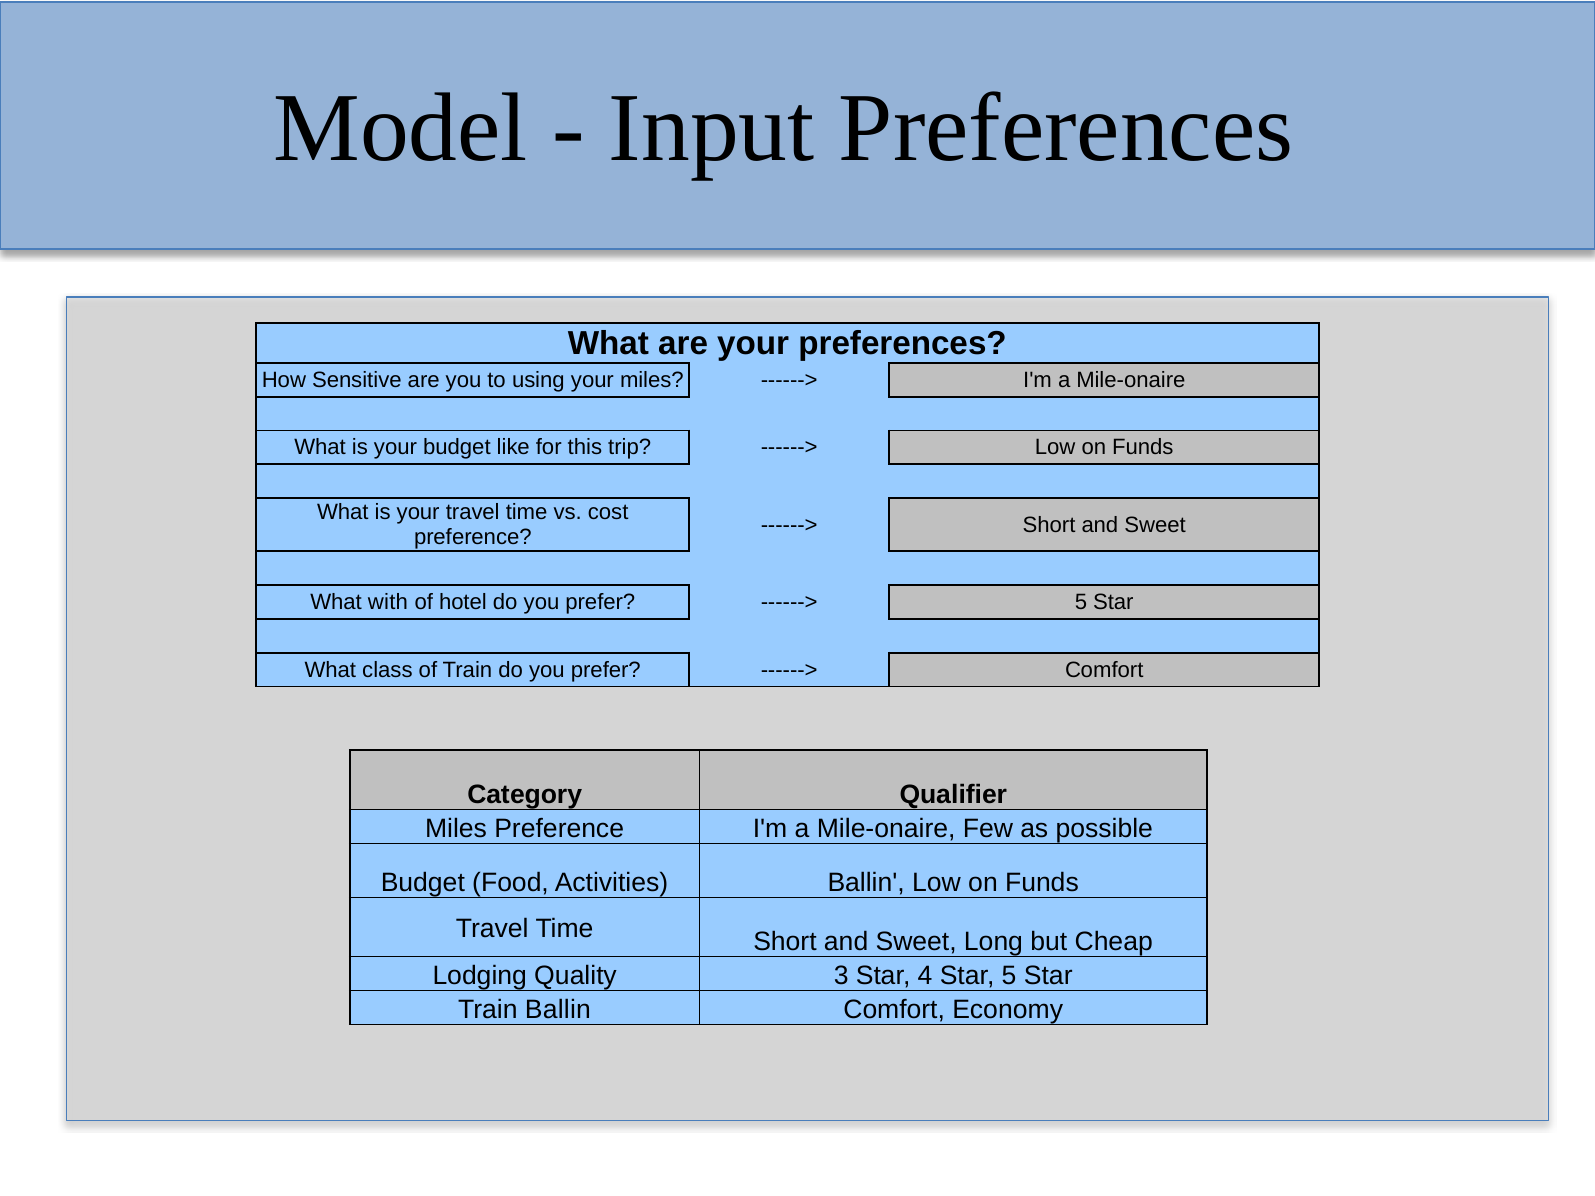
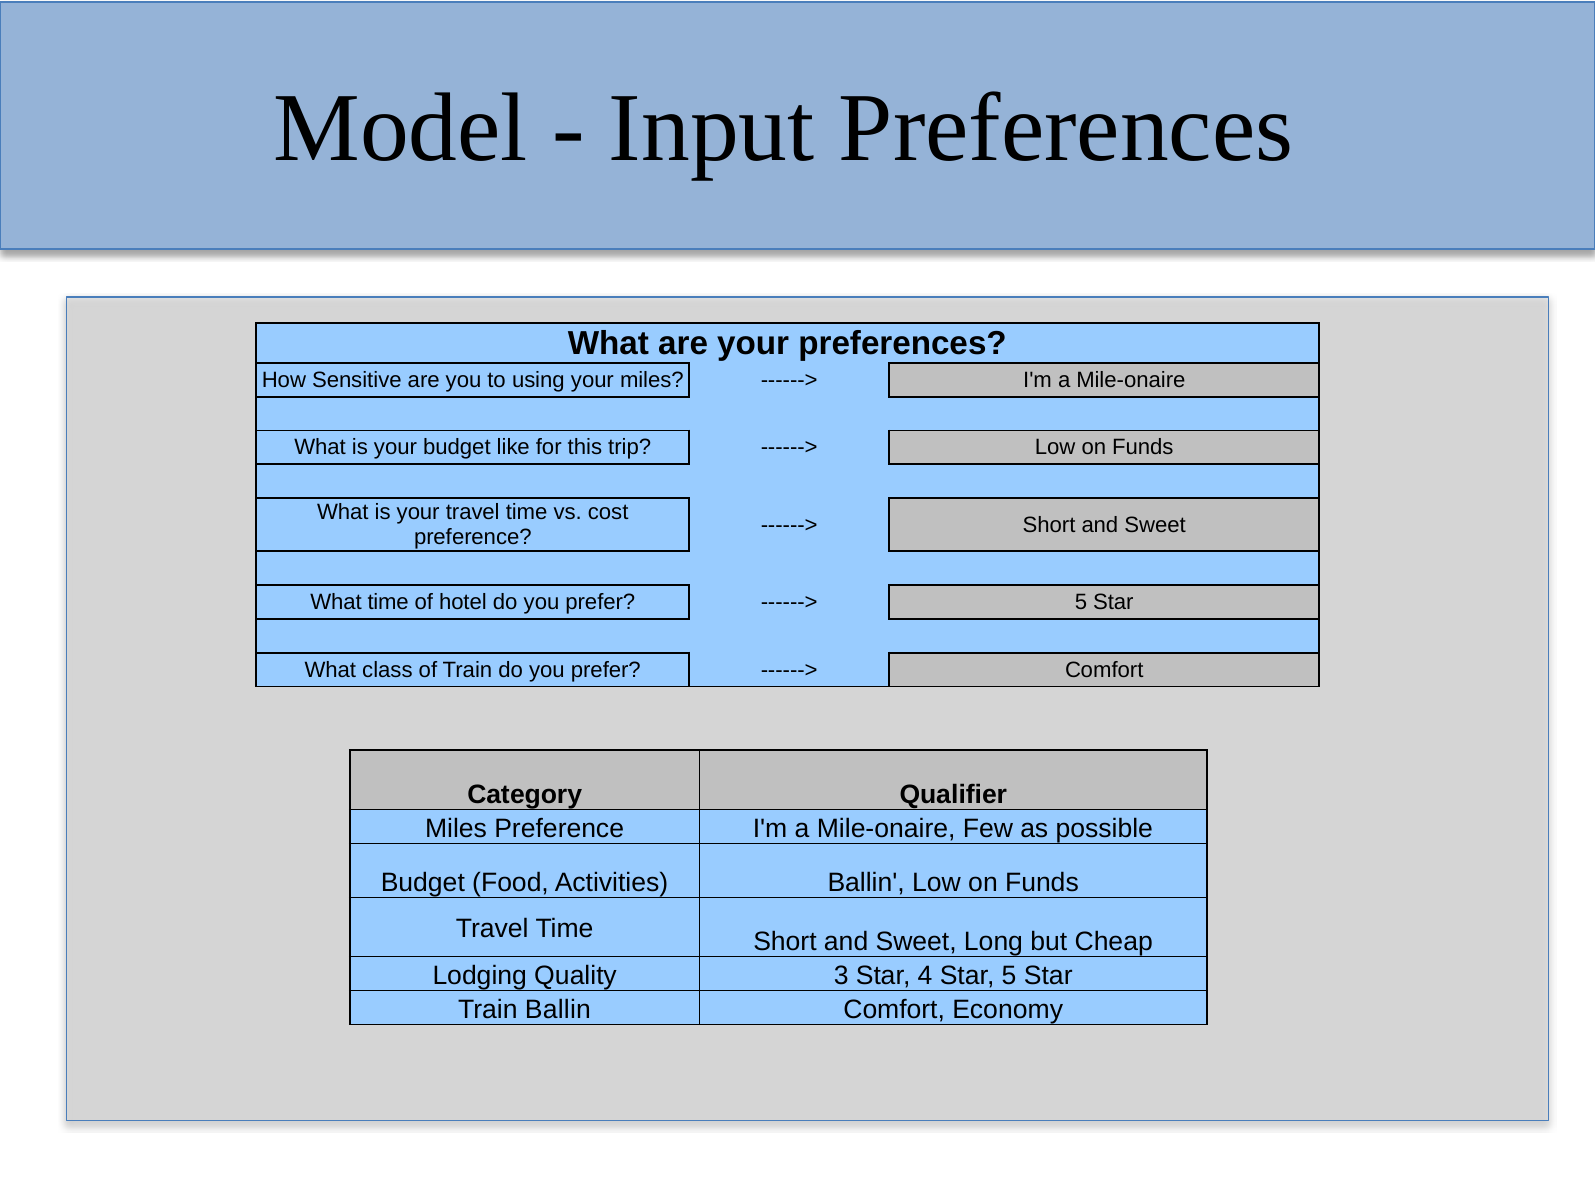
What with: with -> time
